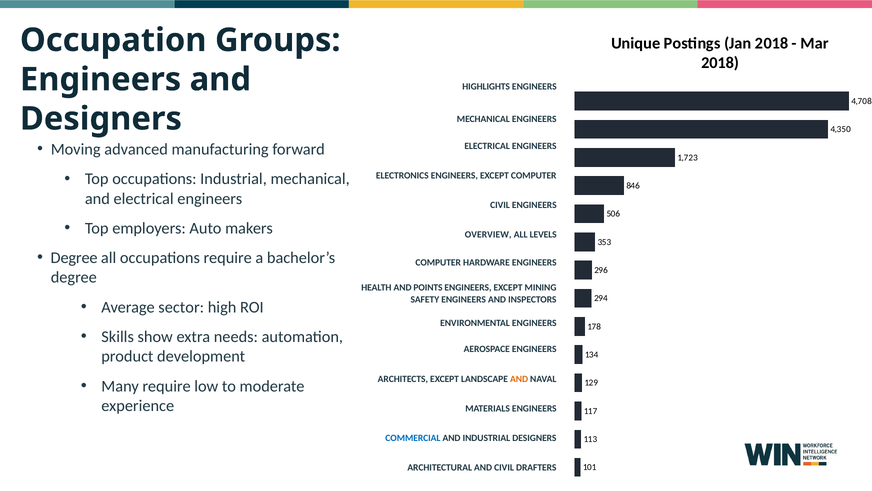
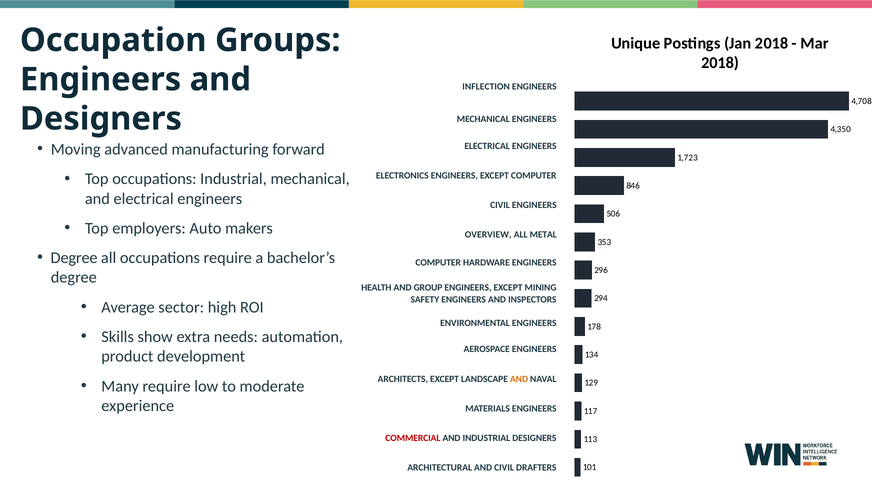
HIGHLIGHTS: HIGHLIGHTS -> INFLECTION
LEVELS: LEVELS -> METAL
POINTS: POINTS -> GROUP
COMMERCIAL colour: blue -> red
